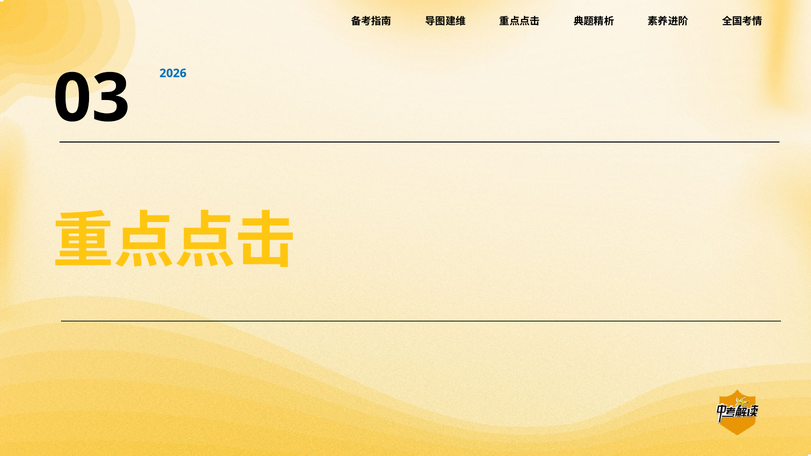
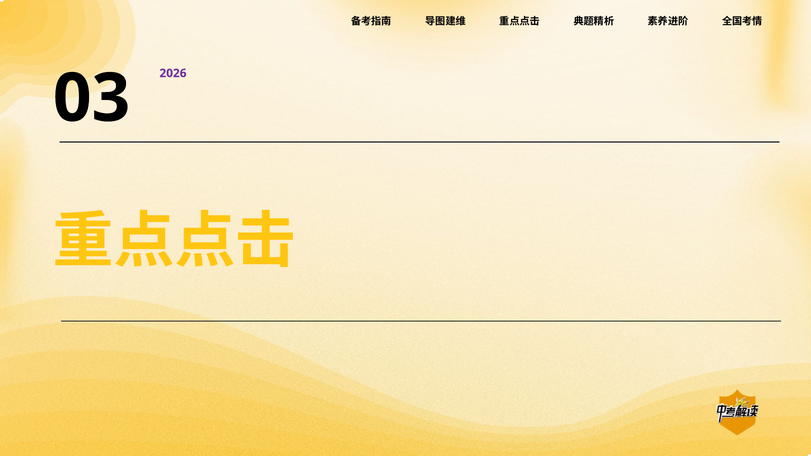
2026 colour: blue -> purple
